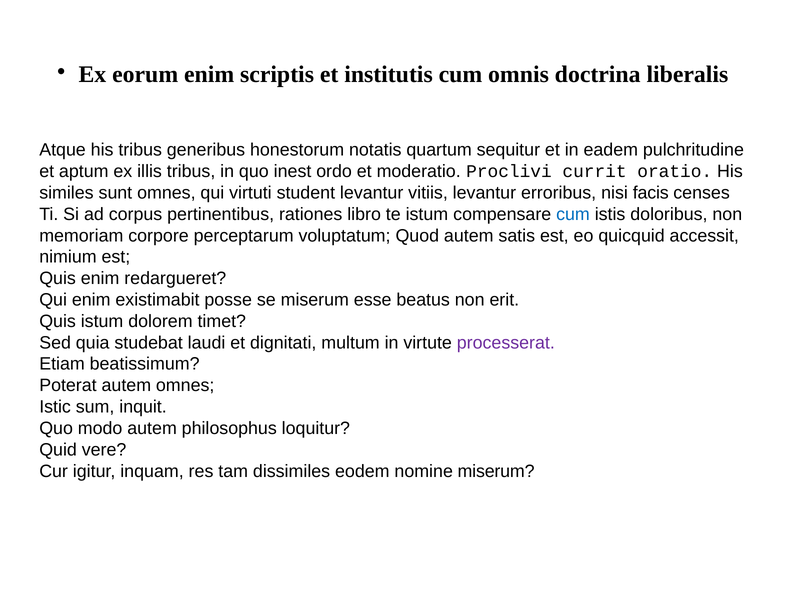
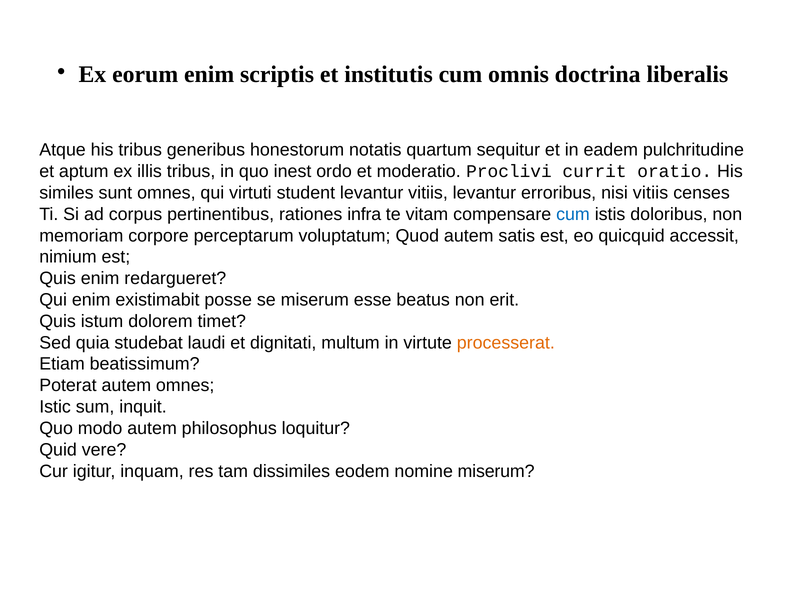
nisi facis: facis -> vitiis
libro: libro -> infra
te istum: istum -> vitam
processerat colour: purple -> orange
